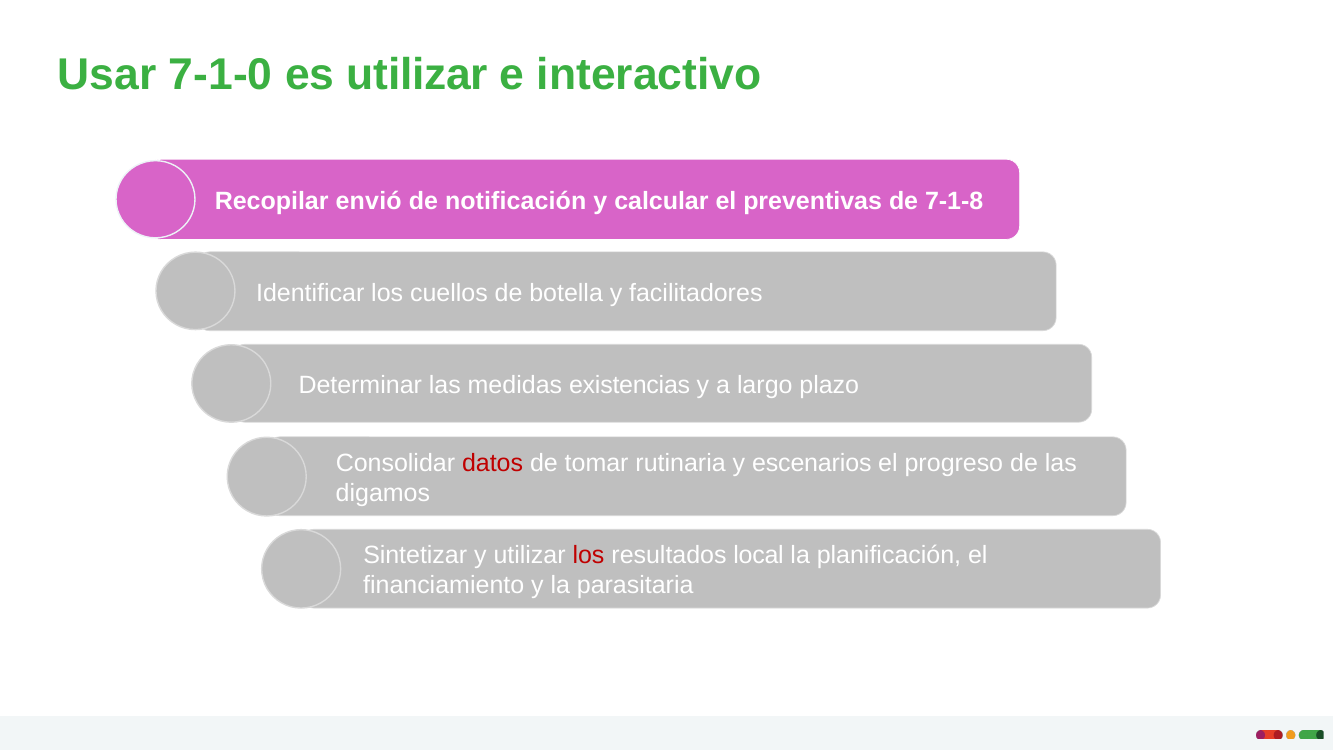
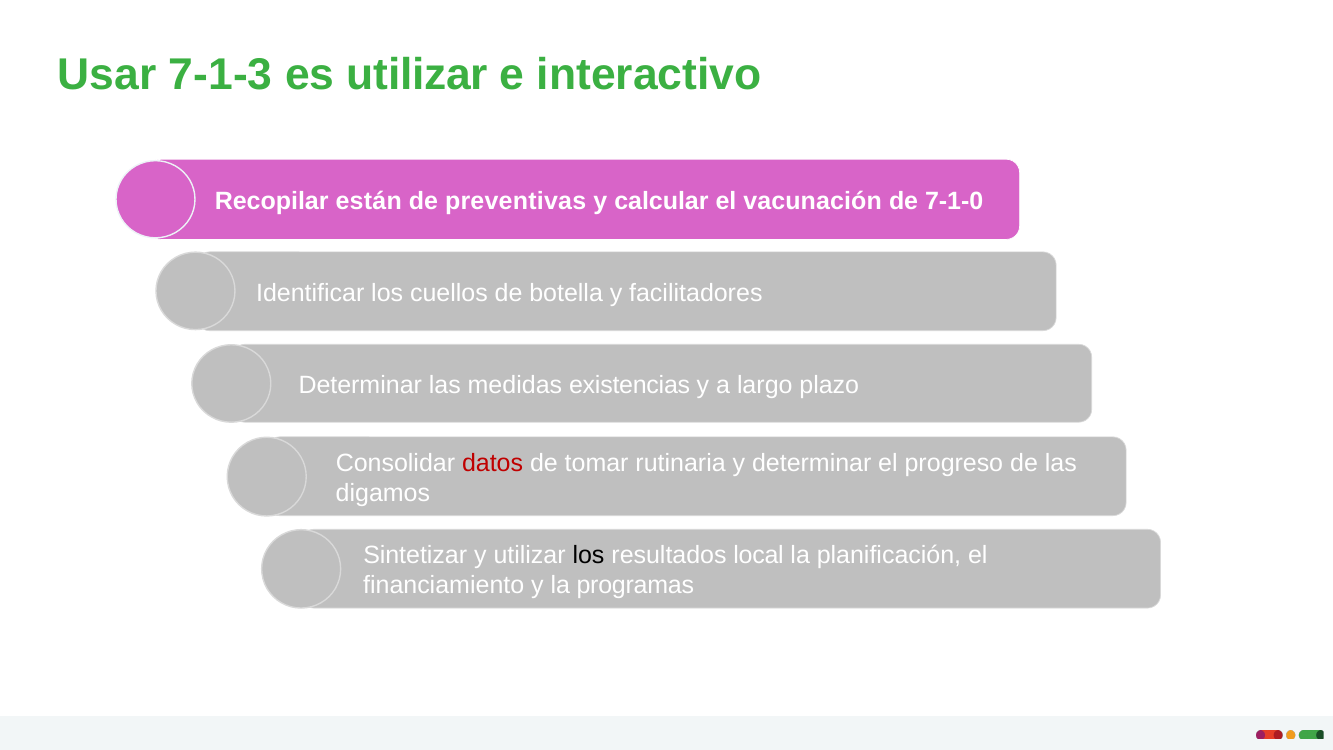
7-1-0: 7-1-0 -> 7-1-3
envió: envió -> están
notificación: notificación -> preventivas
preventivas: preventivas -> vacunación
7-1-8: 7-1-8 -> 7-1-0
y escenarios: escenarios -> determinar
los at (589, 555) colour: red -> black
parasitaria: parasitaria -> programas
